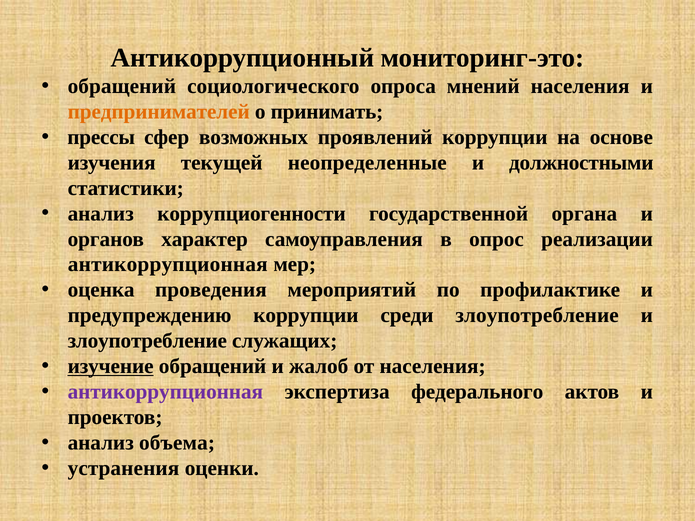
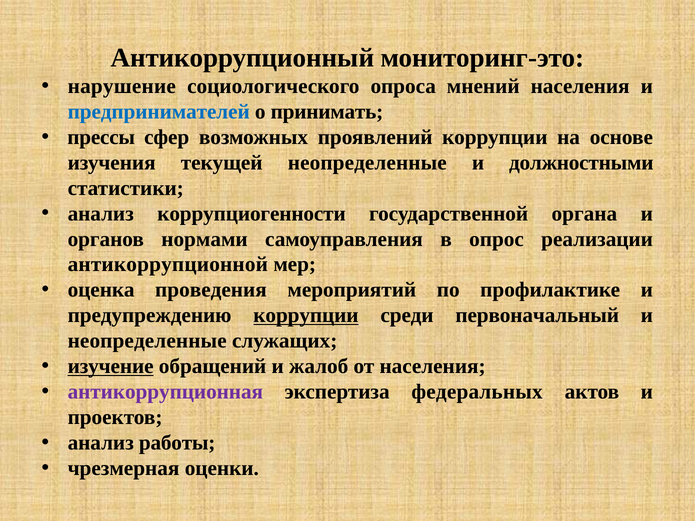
обращений at (122, 86): обращений -> нарушение
предпринимателей colour: orange -> blue
характер: характер -> нормами
антикоррупционная at (168, 265): антикоррупционная -> антикоррупционной
коррупции at (306, 316) underline: none -> present
среди злоупотребление: злоупотребление -> первоначальный
злоупотребление at (147, 341): злоупотребление -> неопределенные
федерального: федерального -> федеральных
объема: объема -> работы
устранения: устранения -> чрезмерная
